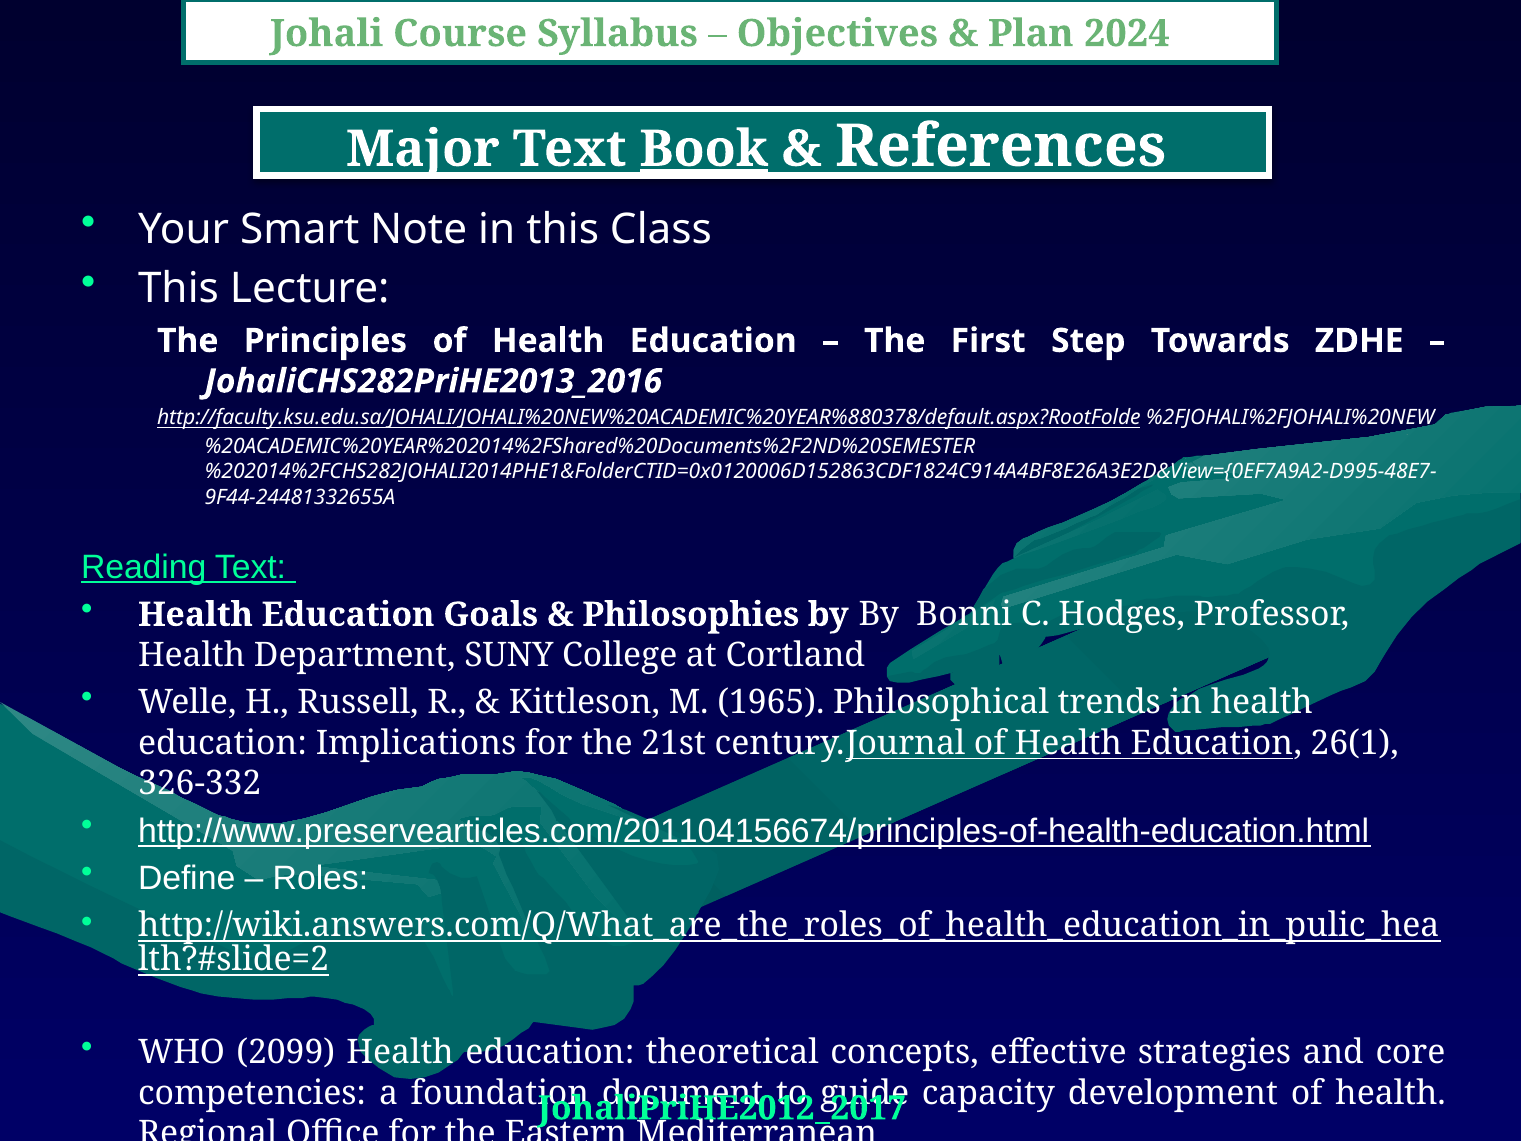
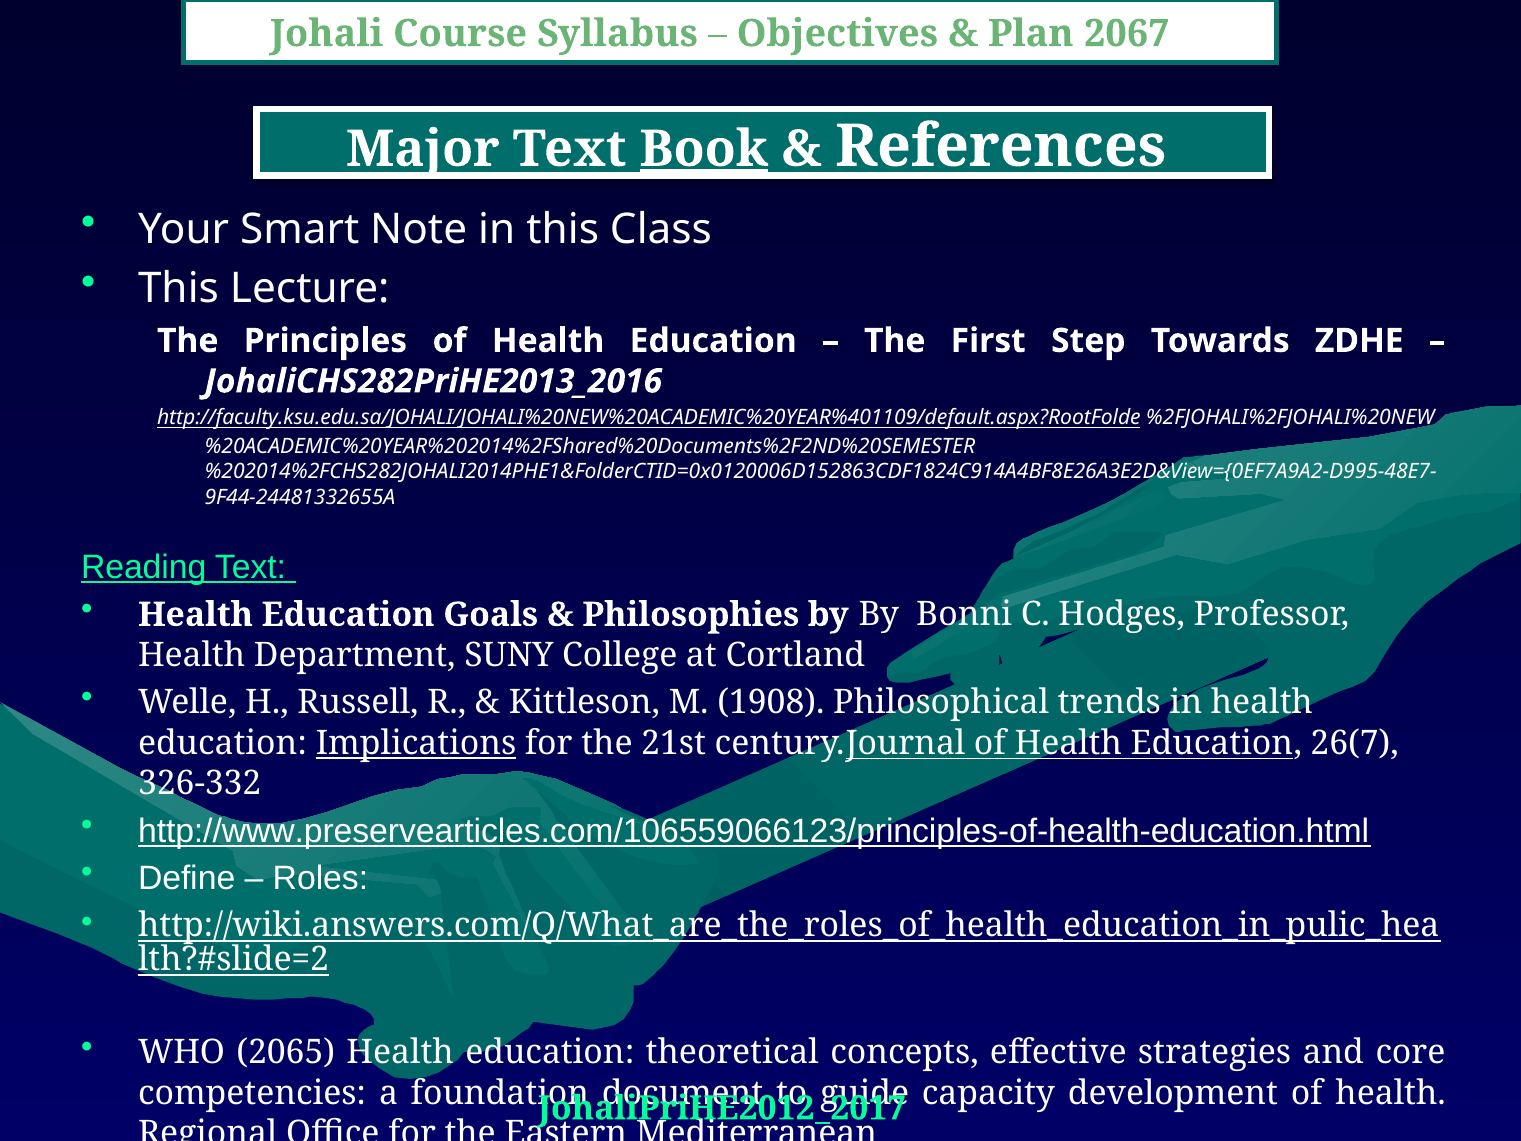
2024: 2024 -> 2067
http://faculty.ksu.edu.sa/JOHALI/JOHALI%20NEW%20ACADEMIC%20YEAR%880378/default.aspx?RootFolde: http://faculty.ksu.edu.sa/JOHALI/JOHALI%20NEW%20ACADEMIC%20YEAR%880378/default.aspx?RootFolde -> http://faculty.ksu.edu.sa/JOHALI/JOHALI%20NEW%20ACADEMIC%20YEAR%401109/default.aspx?RootFolde
1965: 1965 -> 1908
Implications underline: none -> present
26(1: 26(1 -> 26(7
http://www.preservearticles.com/201104156674/principles-of-health-education.html: http://www.preservearticles.com/201104156674/principles-of-health-education.html -> http://www.preservearticles.com/106559066123/principles-of-health-education.html
2099: 2099 -> 2065
